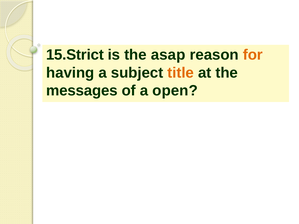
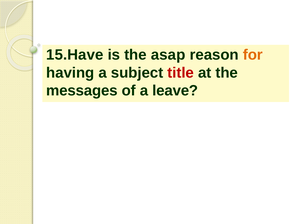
15.Strict: 15.Strict -> 15.Have
title colour: orange -> red
open: open -> leave
